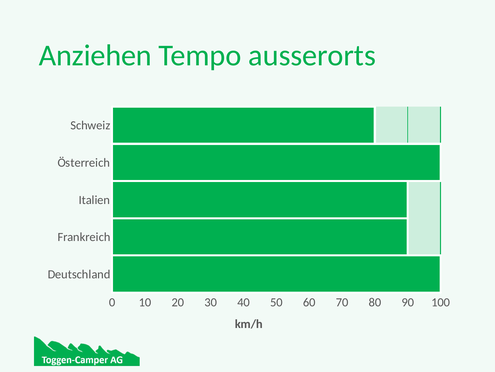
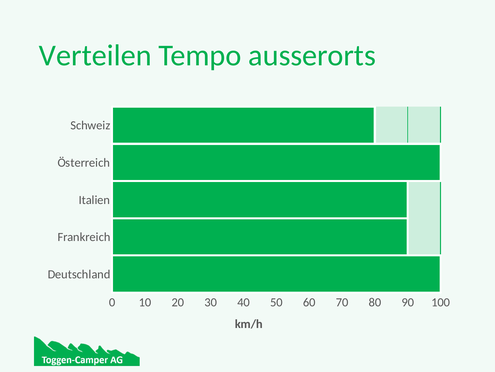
Anziehen: Anziehen -> Verteilen
